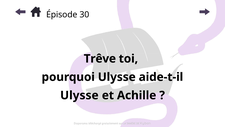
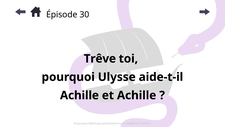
Ulysse at (79, 95): Ulysse -> Achille
